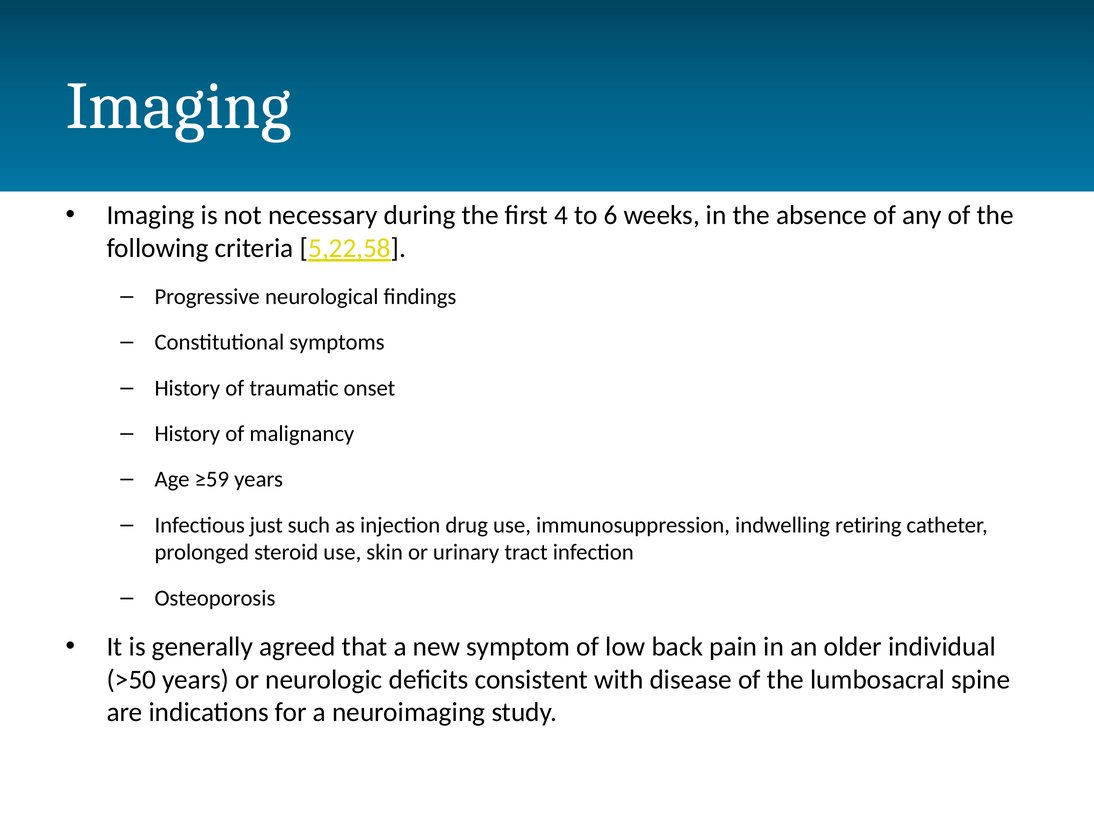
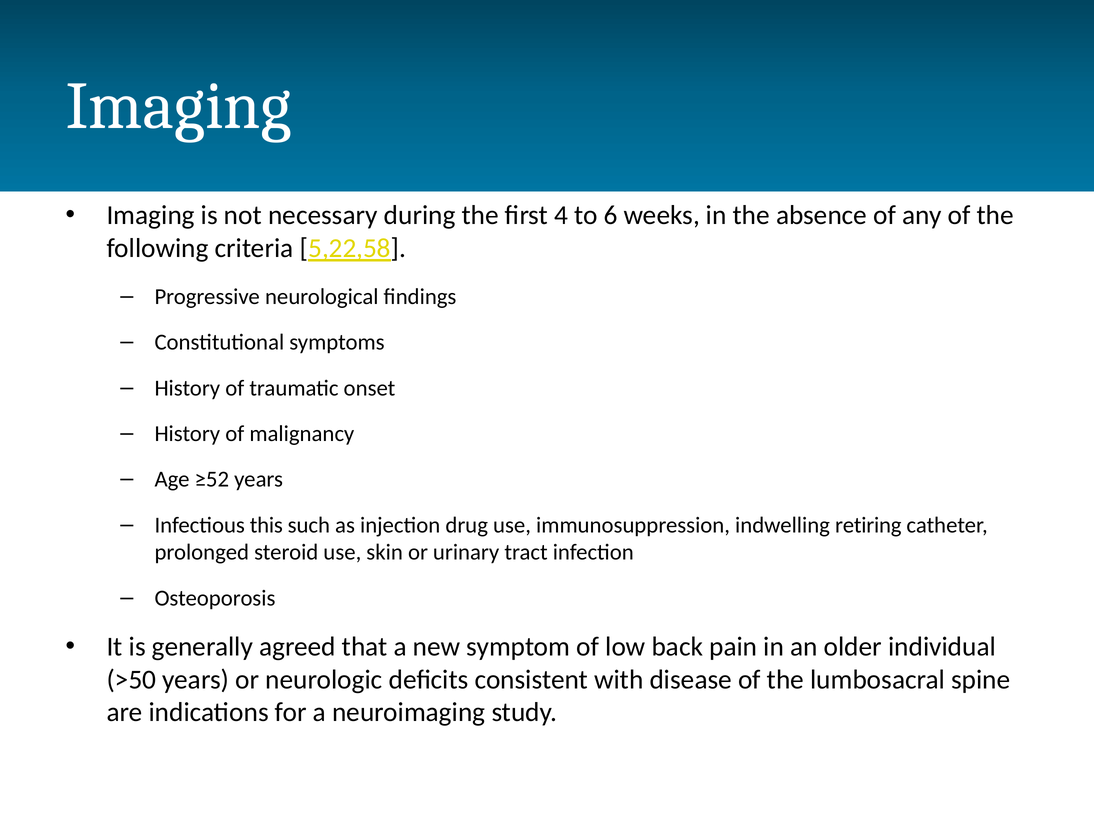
≥59: ≥59 -> ≥52
just: just -> this
